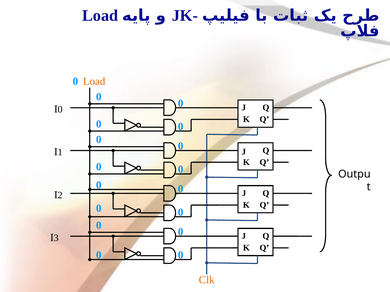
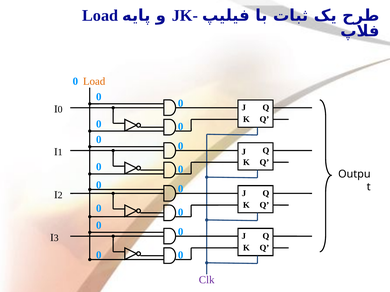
Clk colour: orange -> purple
